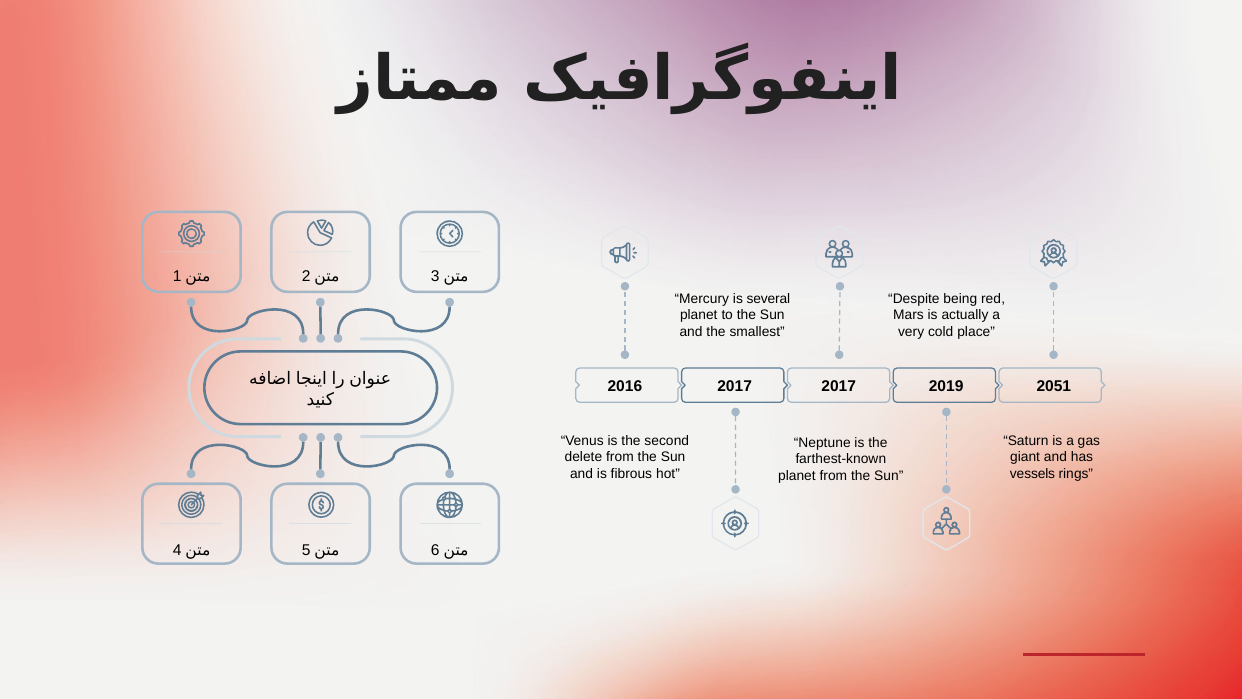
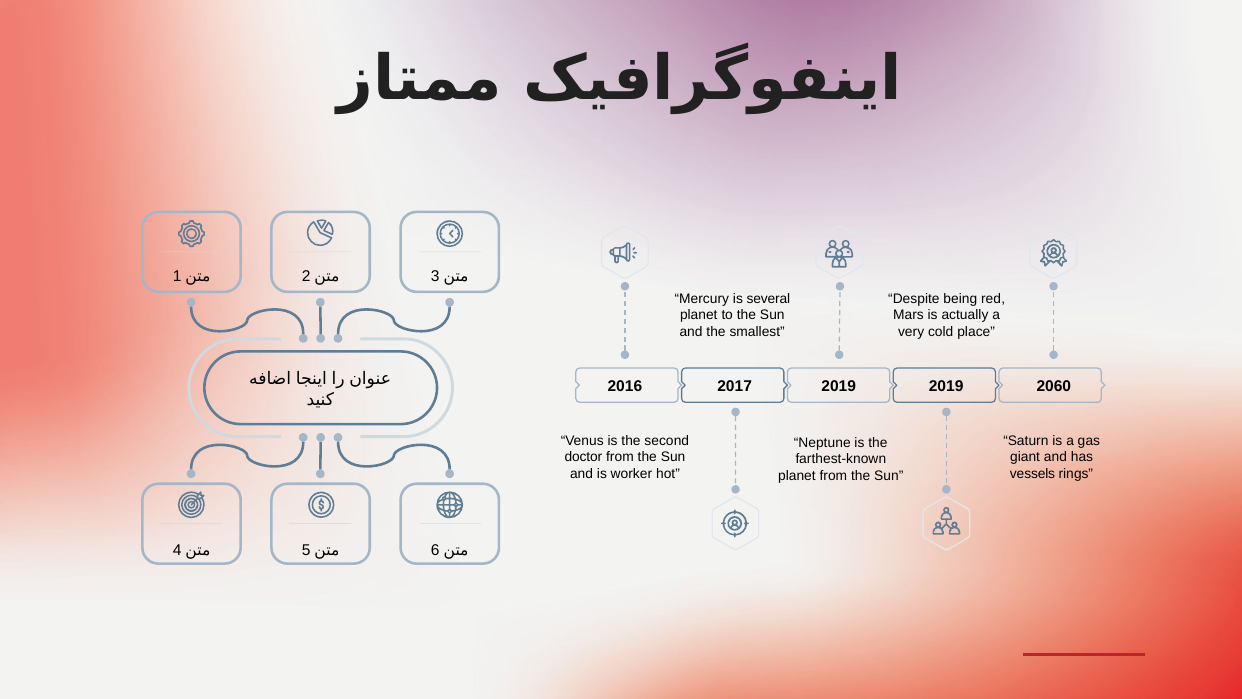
2017 2017: 2017 -> 2019
2051: 2051 -> 2060
delete: delete -> doctor
fibrous: fibrous -> worker
